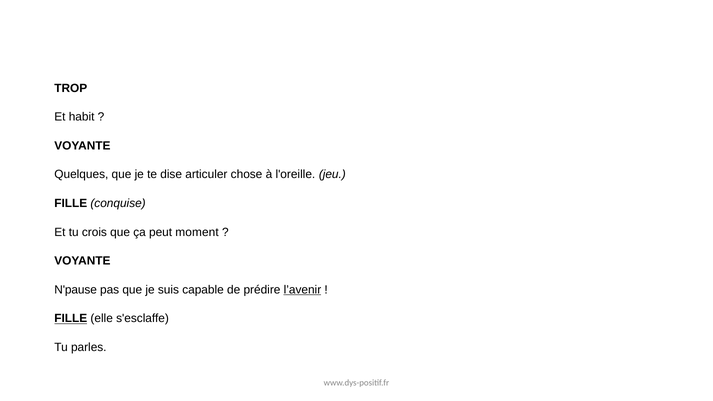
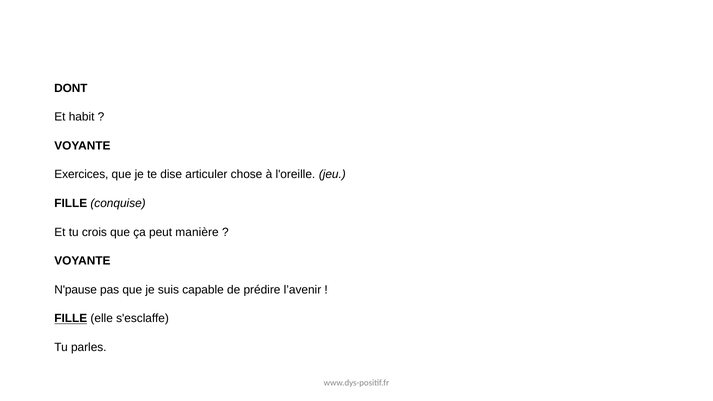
TROP: TROP -> DONT
Quelques: Quelques -> Exercices
moment: moment -> manière
l’avenir underline: present -> none
